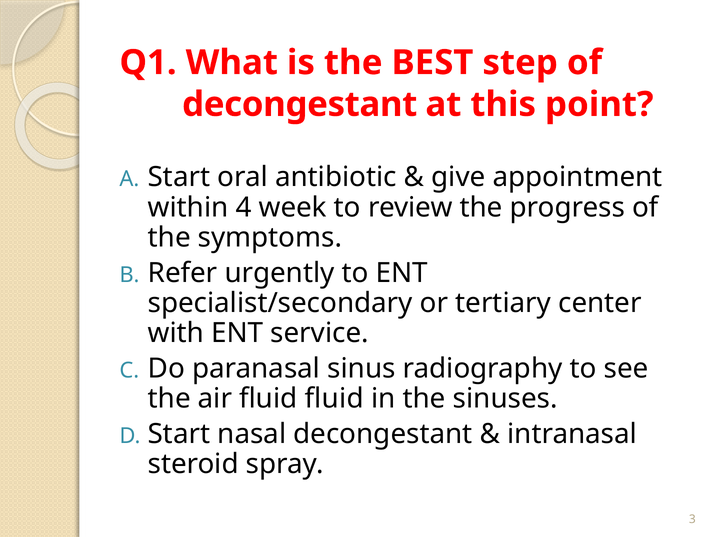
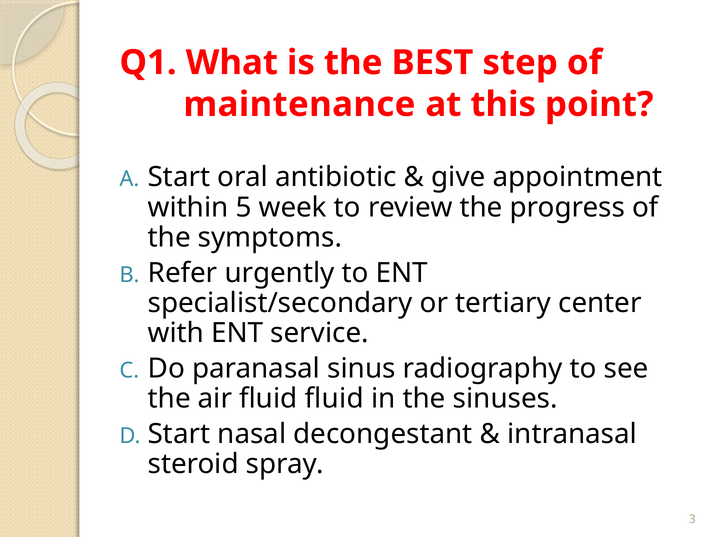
decongestant at (300, 104): decongestant -> maintenance
4: 4 -> 5
